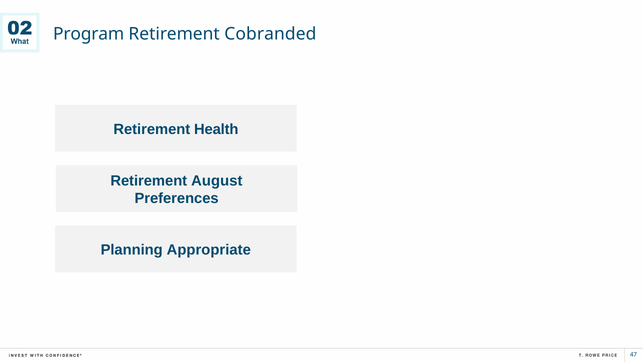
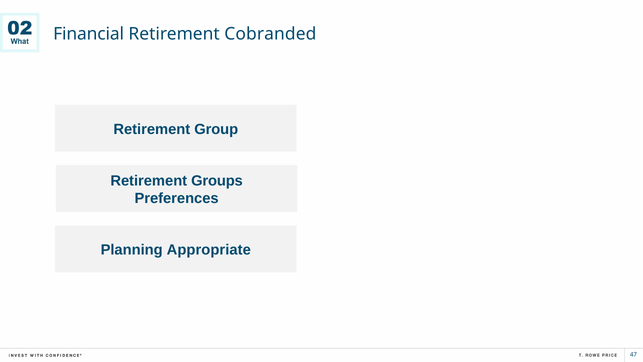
Program: Program -> Financial
Health: Health -> Group
August: August -> Groups
